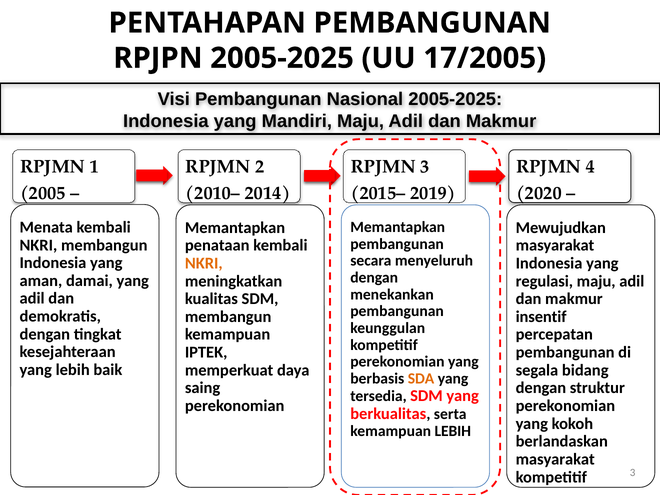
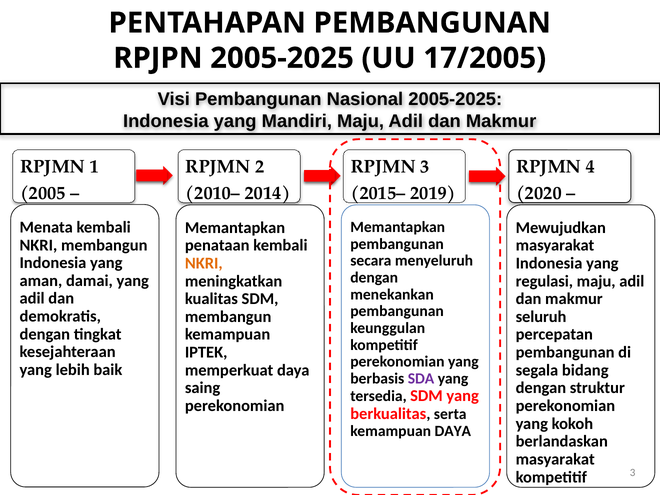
insentif: insentif -> seluruh
SDA colour: orange -> purple
kemampuan LEBIH: LEBIH -> DAYA
